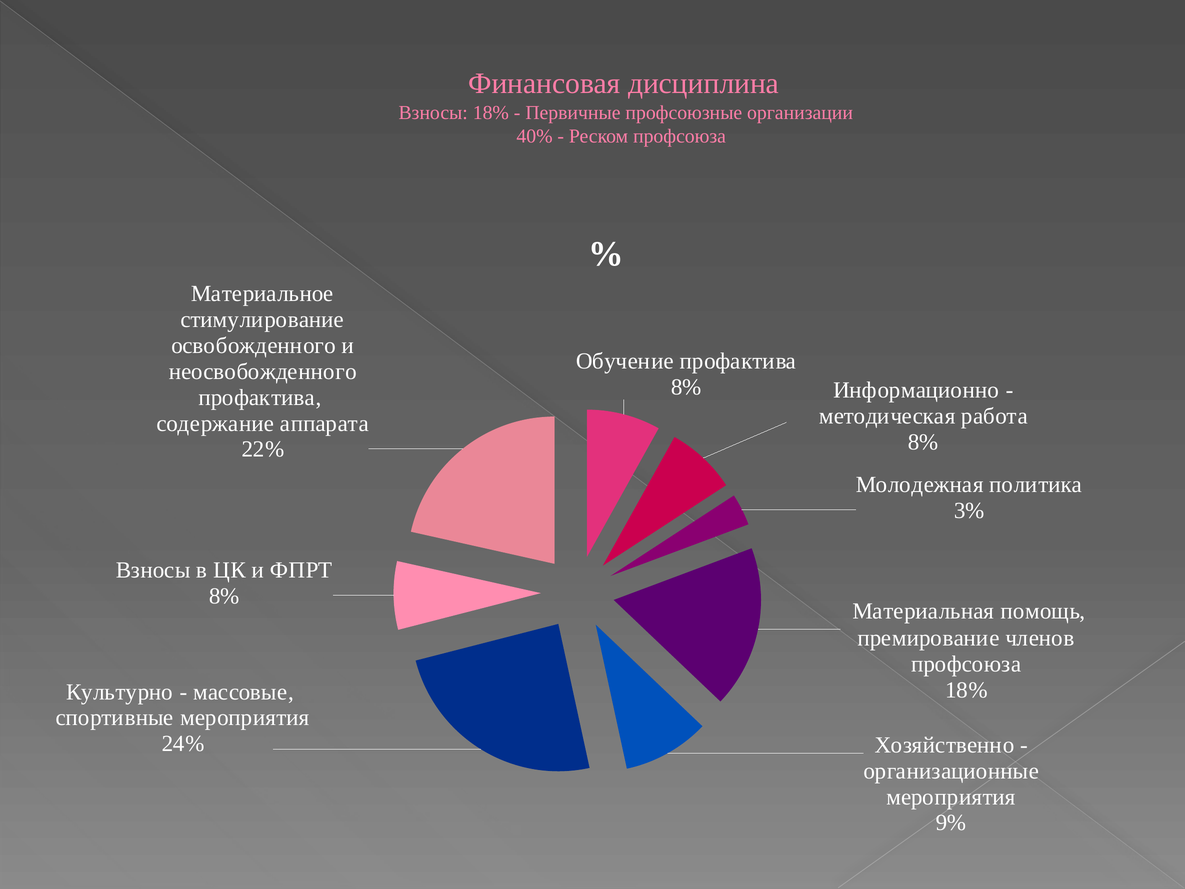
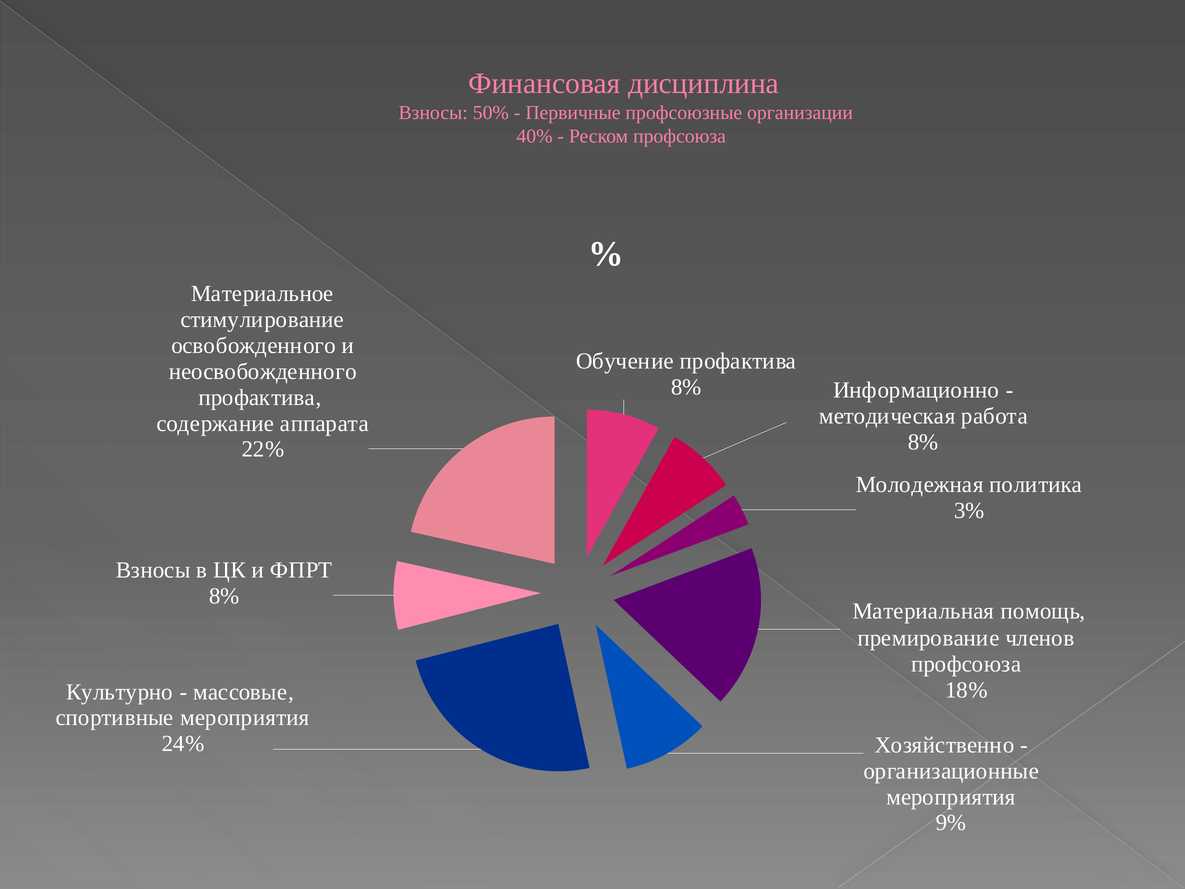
Взносы 18%: 18% -> 50%
